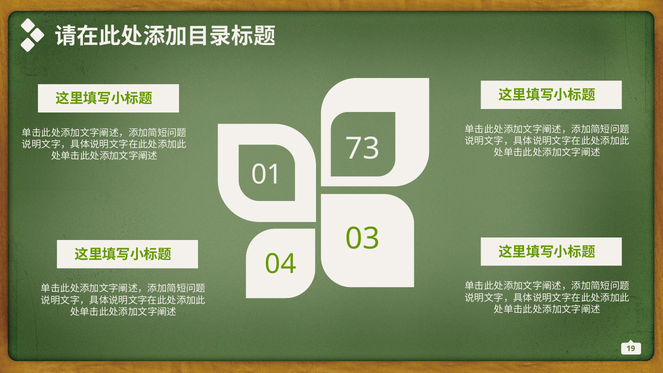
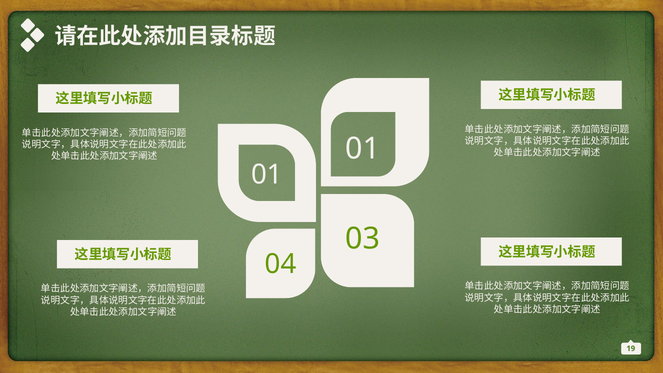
73 at (363, 149): 73 -> 01
